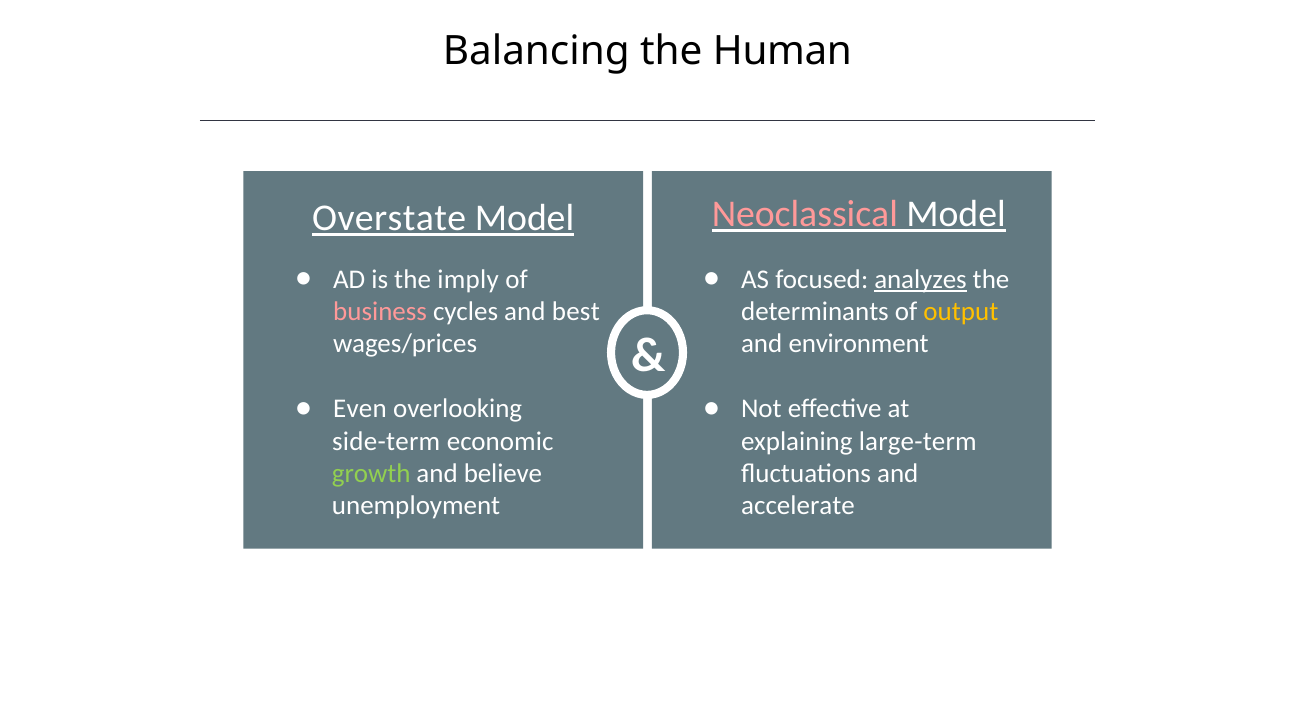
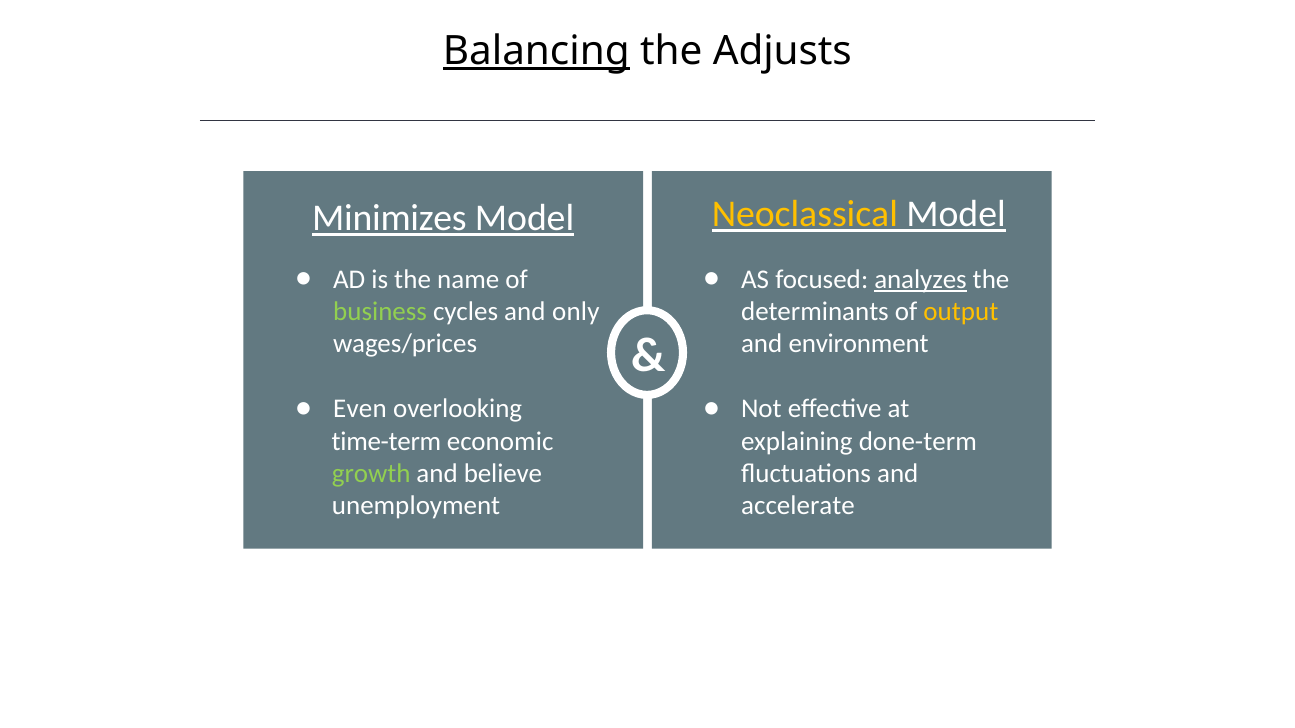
Balancing underline: none -> present
Human: Human -> Adjusts
Overstate: Overstate -> Minimizes
Neoclassical colour: pink -> yellow
imply: imply -> name
business colour: pink -> light green
best: best -> only
side-term: side-term -> time-term
large-term: large-term -> done-term
